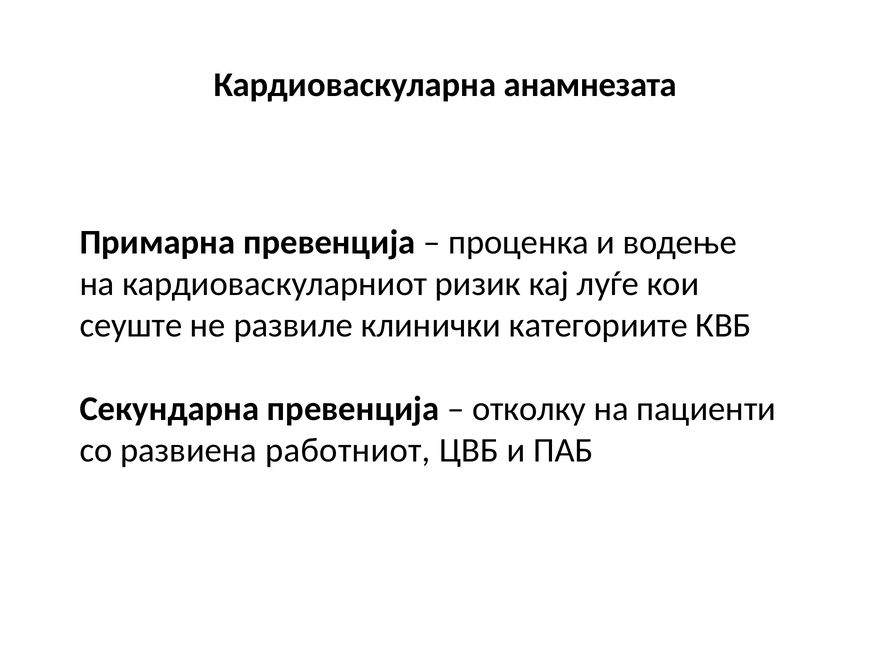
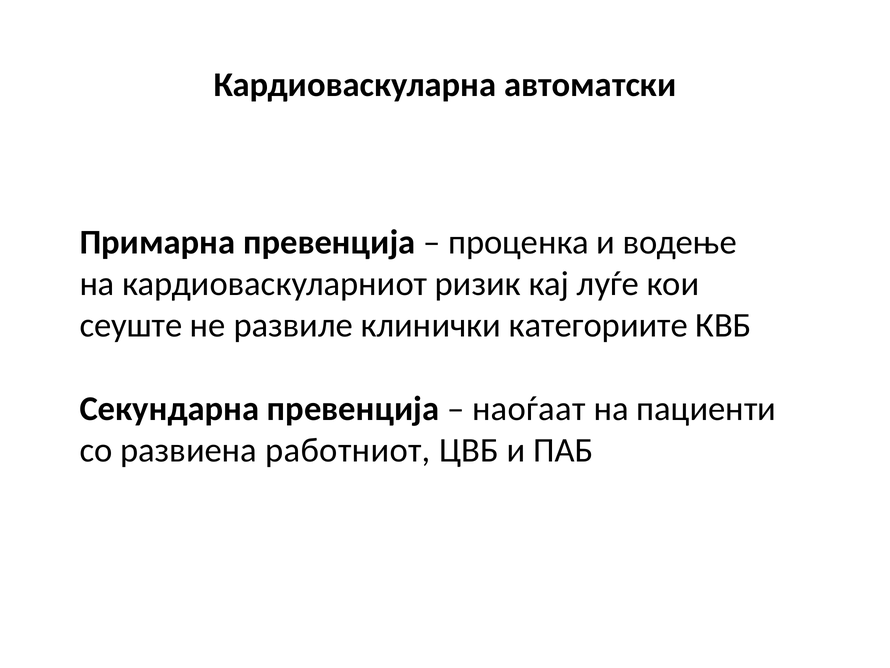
анамнезата: анамнезата -> автоматски
отколку: отколку -> наоѓаат
